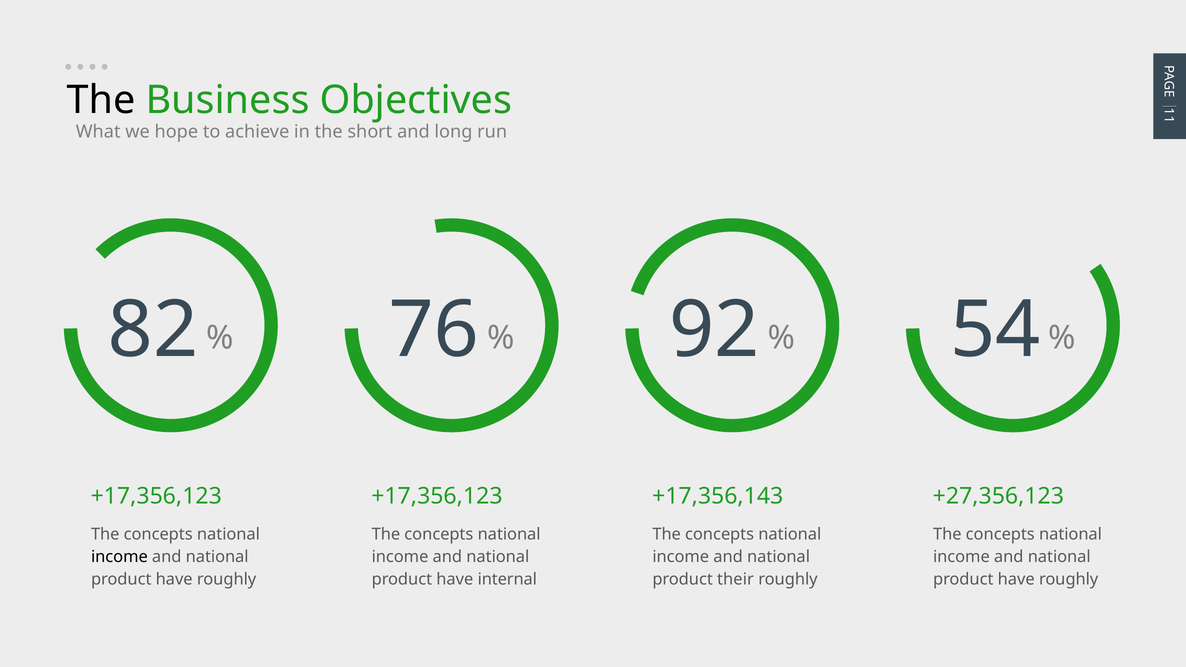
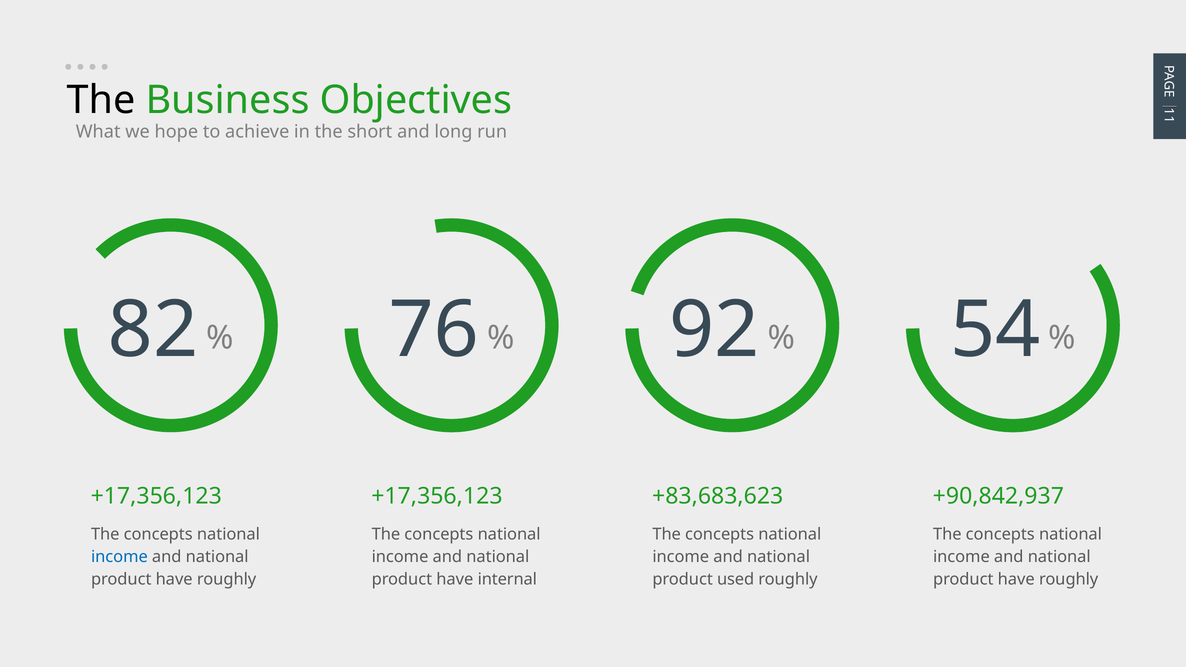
+17,356,143: +17,356,143 -> +83,683,623
+27,356,123: +27,356,123 -> +90,842,937
income at (119, 557) colour: black -> blue
their: their -> used
